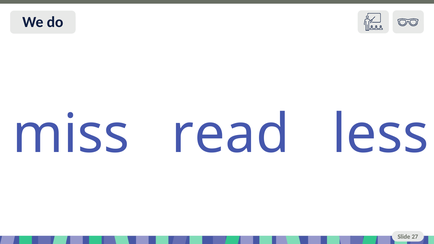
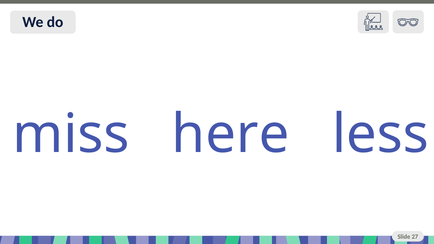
read: read -> here
